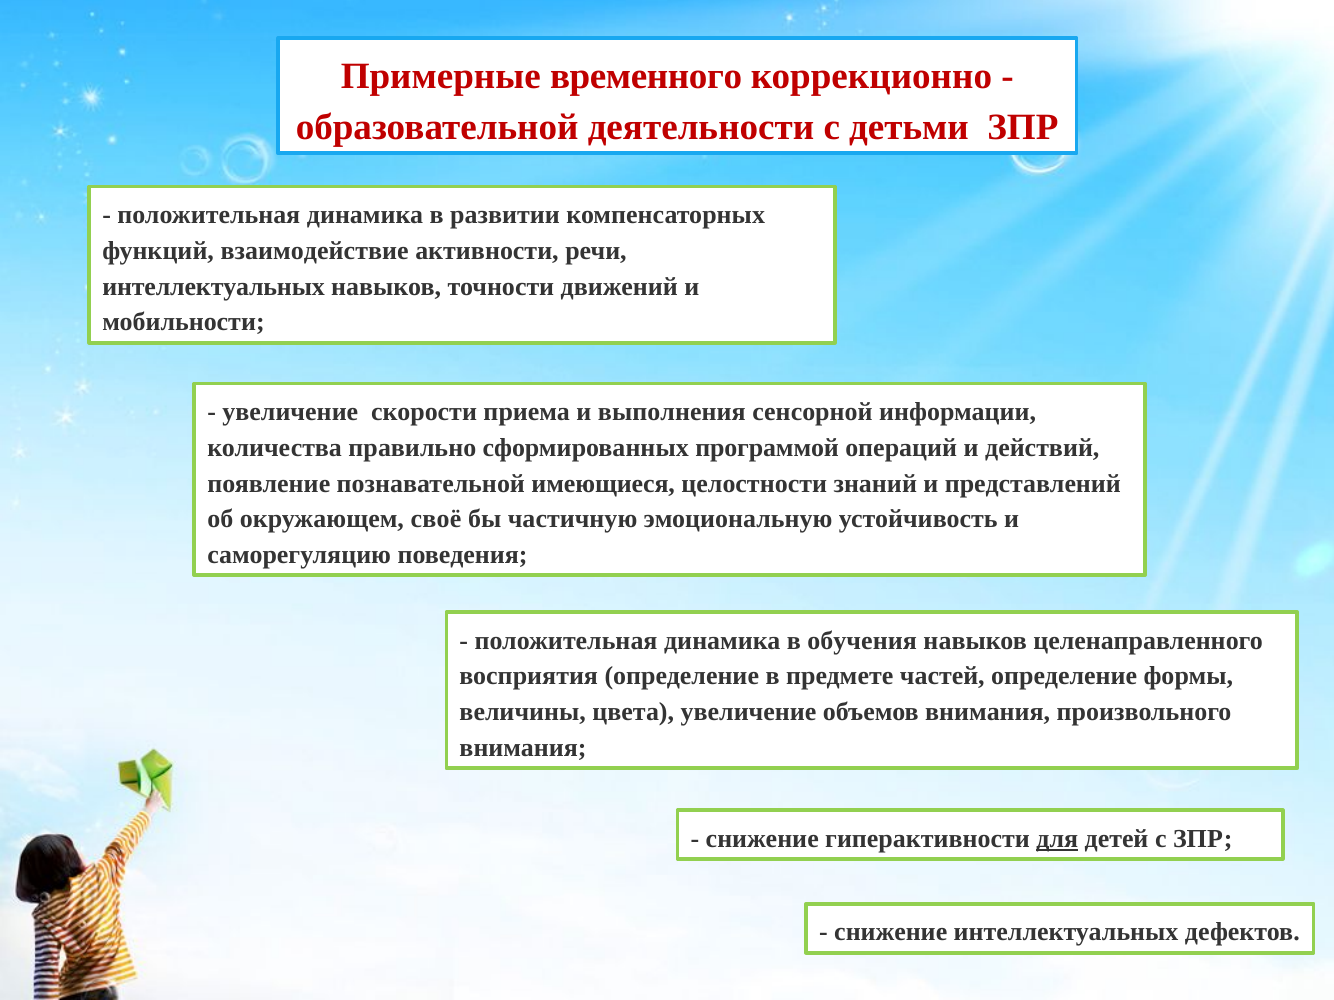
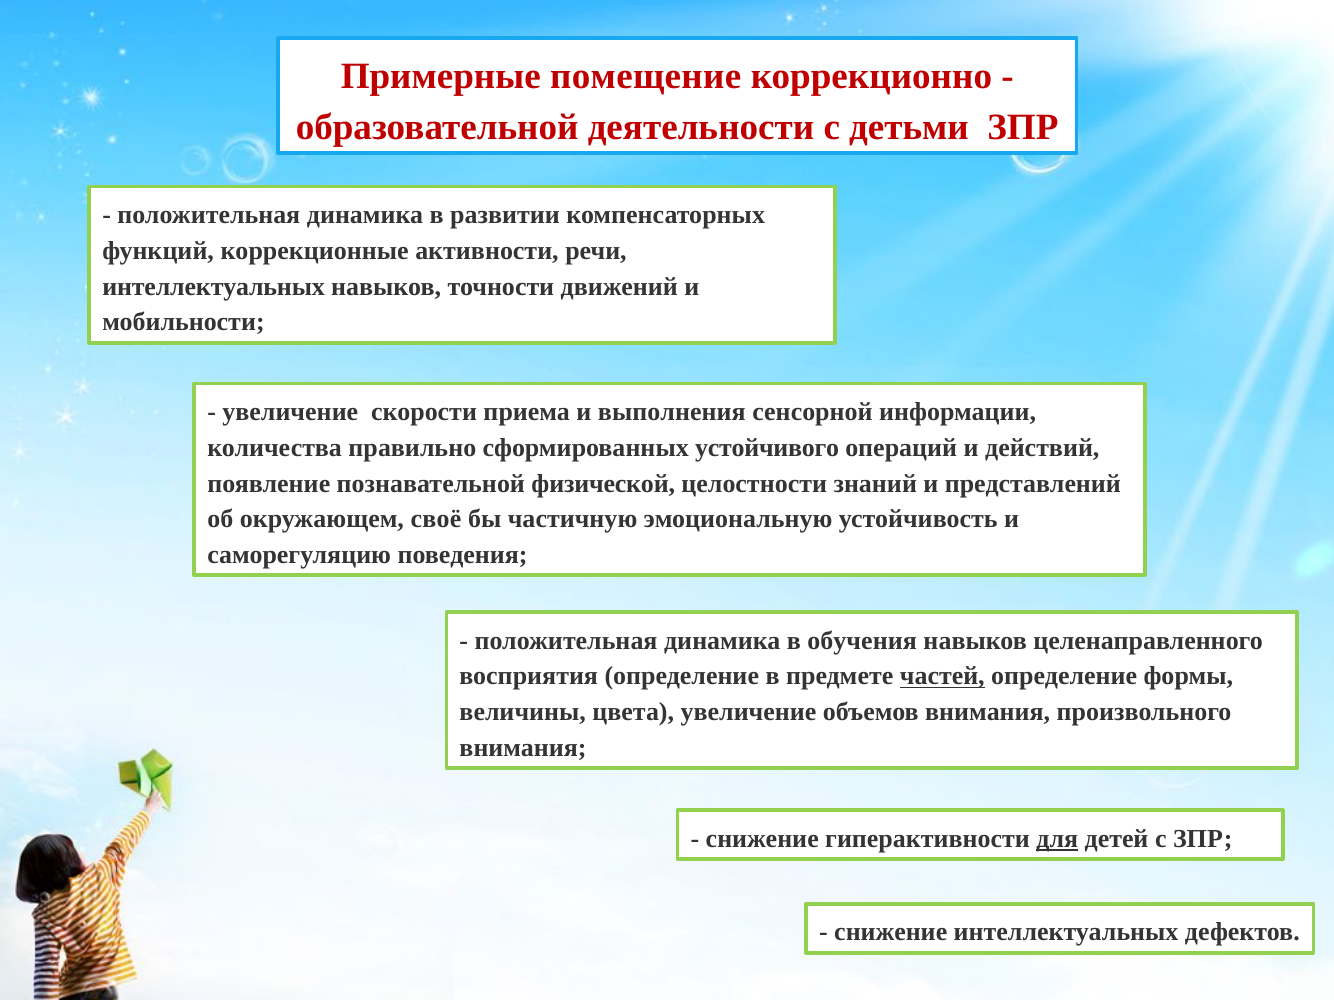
временного: временного -> помещение
взаимодействие: взаимодействие -> коррекционные
программой: программой -> устойчивого
имеющиеся: имеющиеся -> физической
частей underline: none -> present
